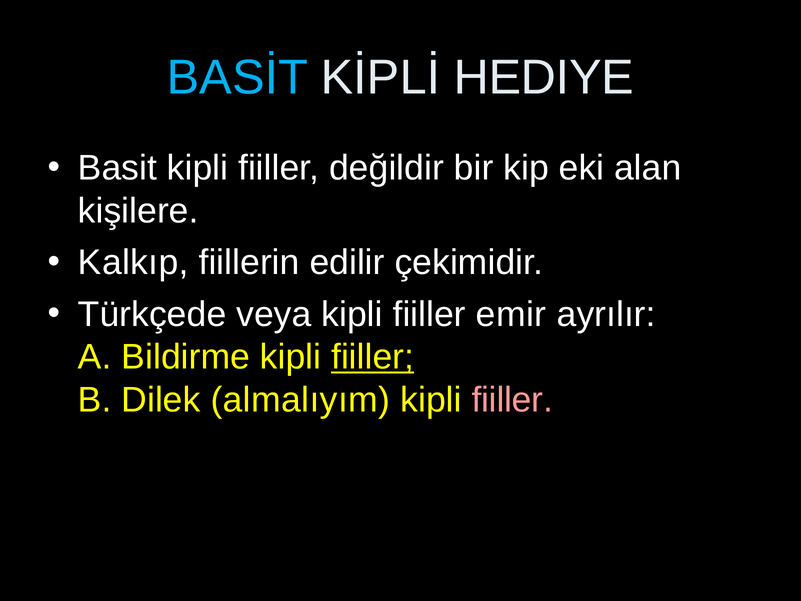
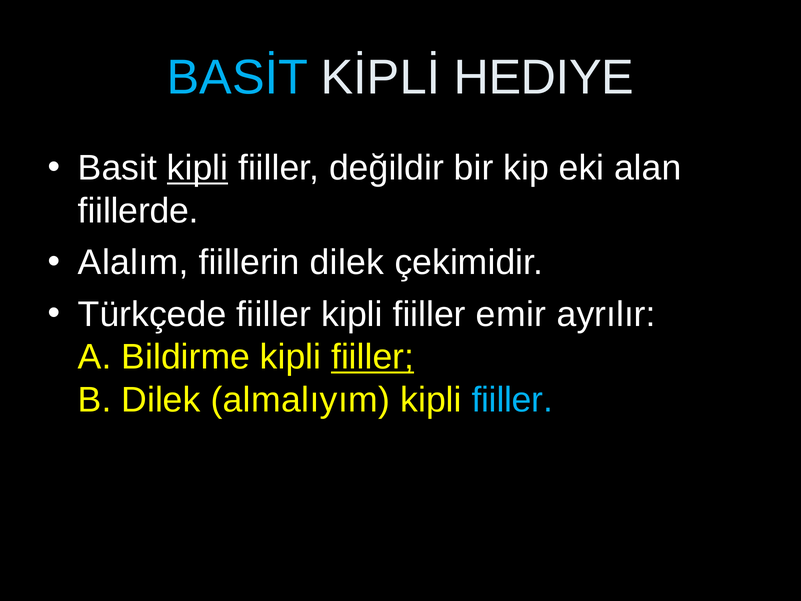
kipli at (198, 168) underline: none -> present
kişilere: kişilere -> fiillerde
Kalkıp: Kalkıp -> Alalım
fiillerin edilir: edilir -> dilek
Türkçede veya: veya -> fiiller
fiiller at (512, 400) colour: pink -> light blue
